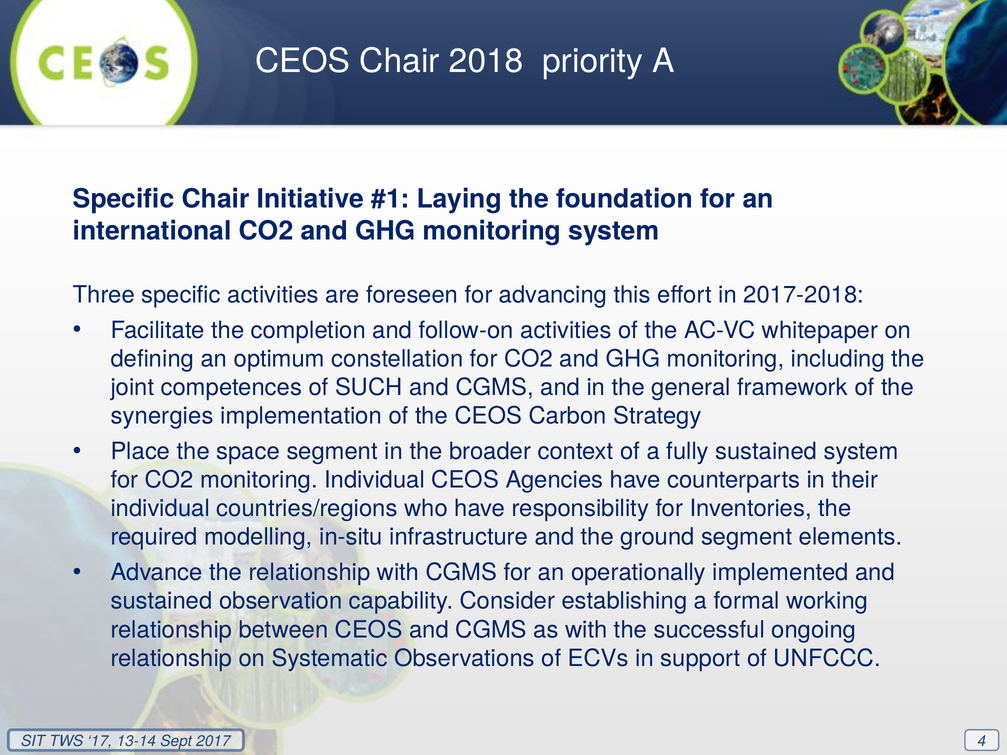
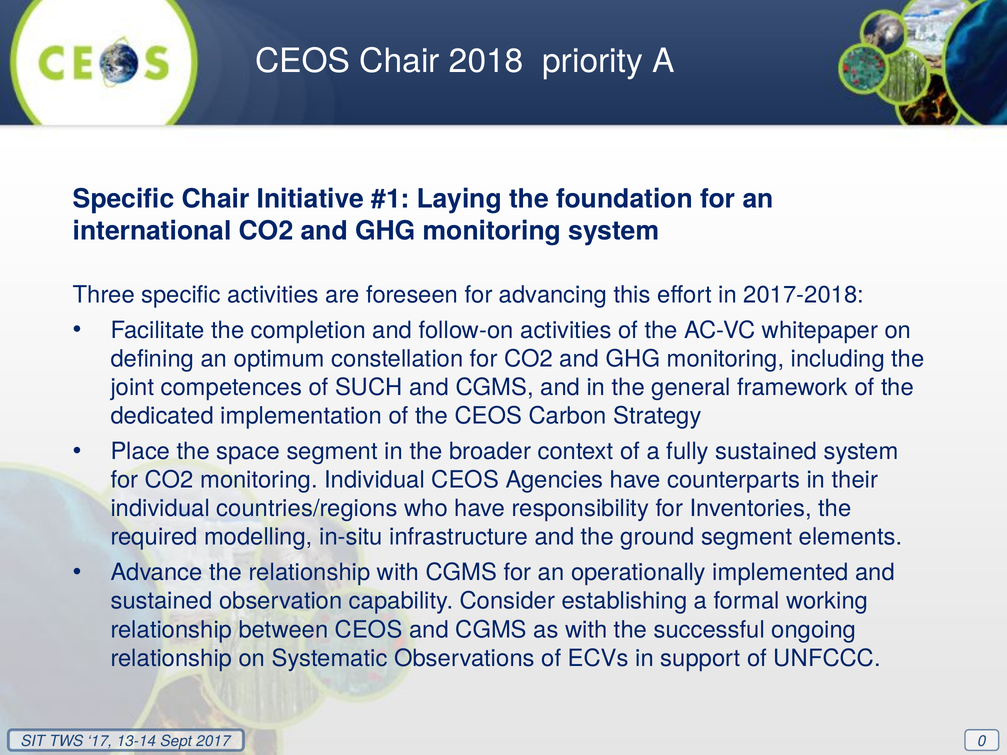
synergies: synergies -> dedicated
4: 4 -> 0
